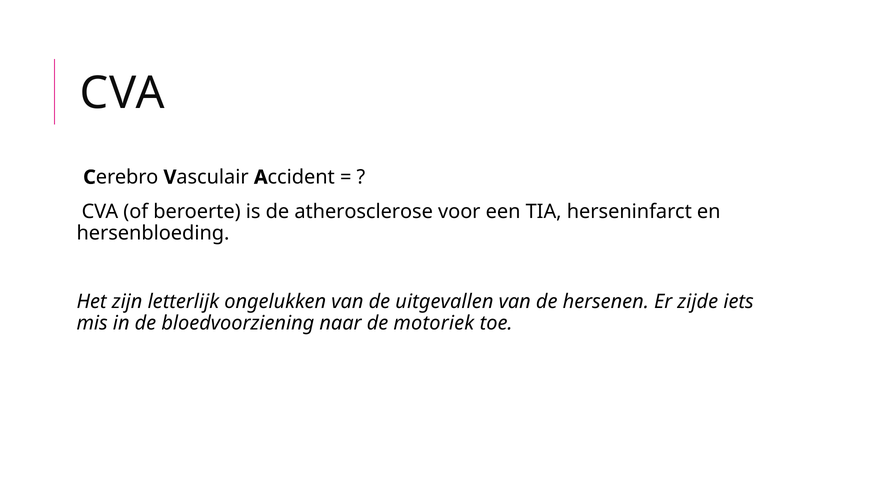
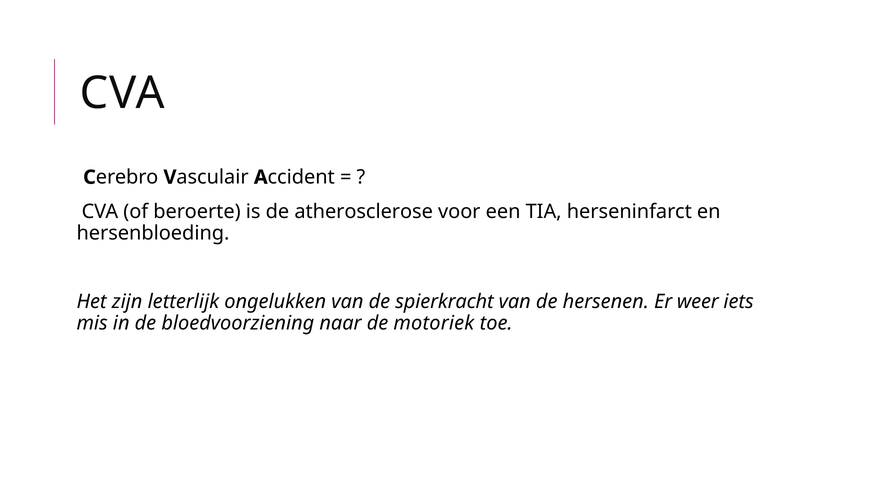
uitgevallen: uitgevallen -> spierkracht
zijde: zijde -> weer
